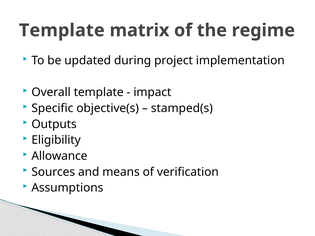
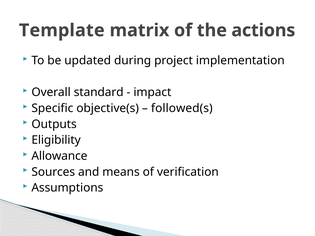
regime: regime -> actions
Overall template: template -> standard
stamped(s: stamped(s -> followed(s
